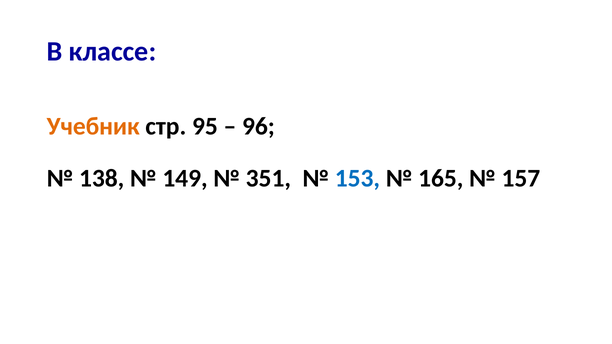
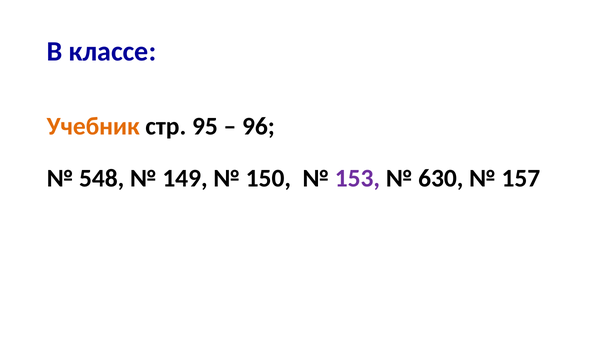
138: 138 -> 548
351: 351 -> 150
153 colour: blue -> purple
165: 165 -> 630
